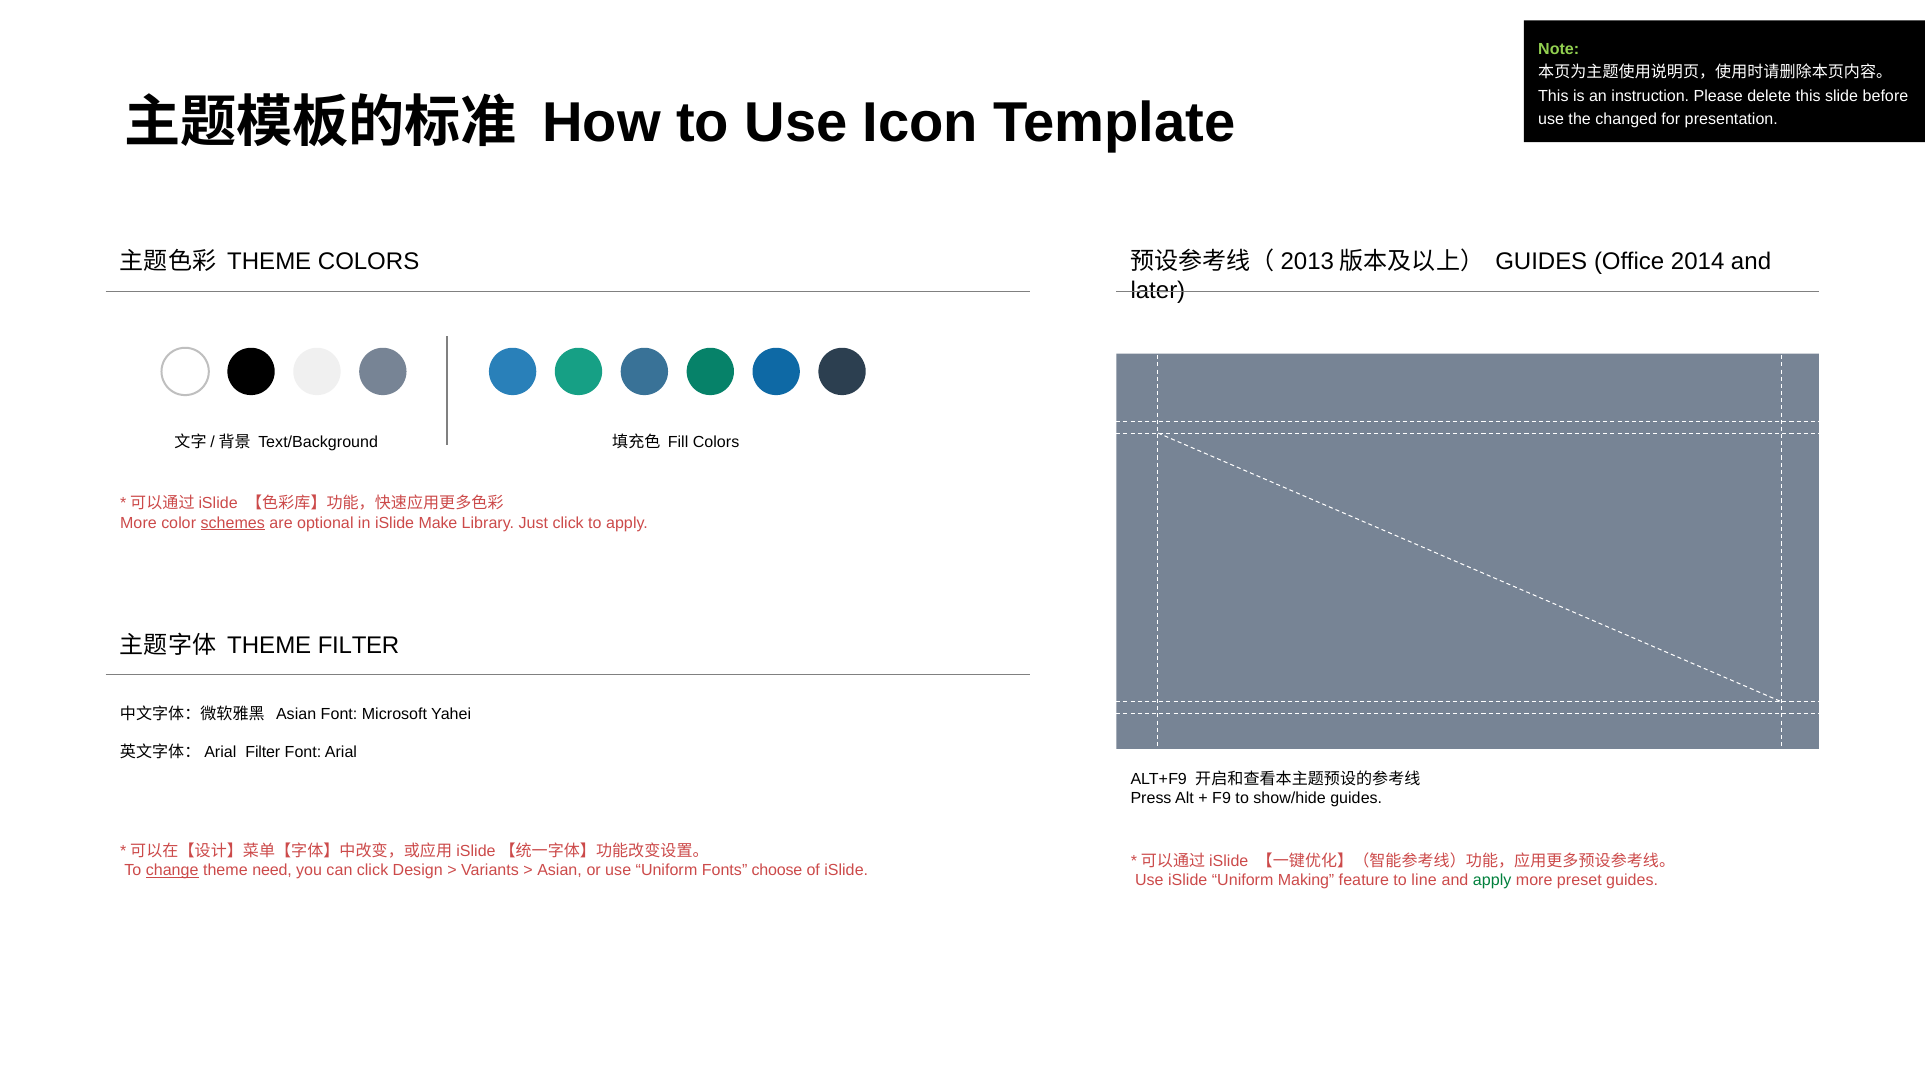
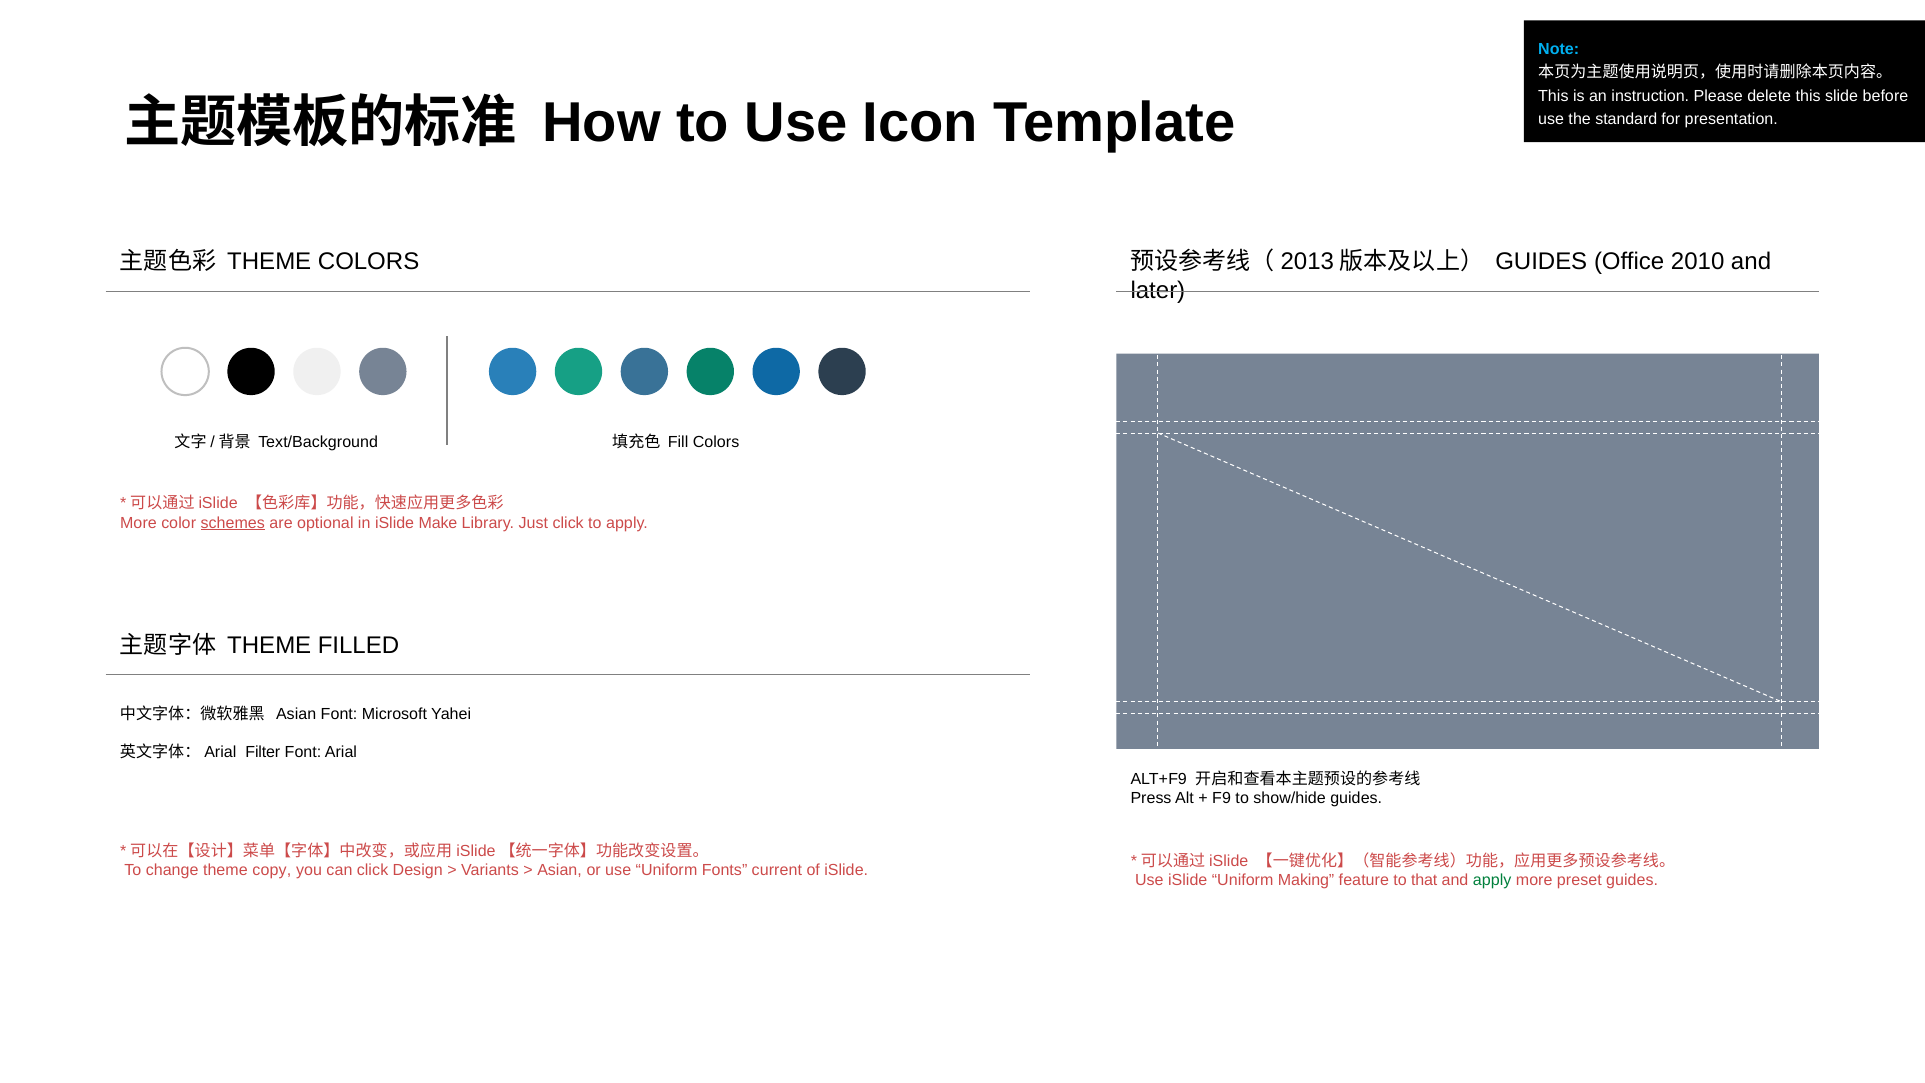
Note colour: light green -> light blue
changed: changed -> standard
2014: 2014 -> 2010
THEME FILTER: FILTER -> FILLED
change underline: present -> none
need: need -> copy
choose: choose -> current
line: line -> that
